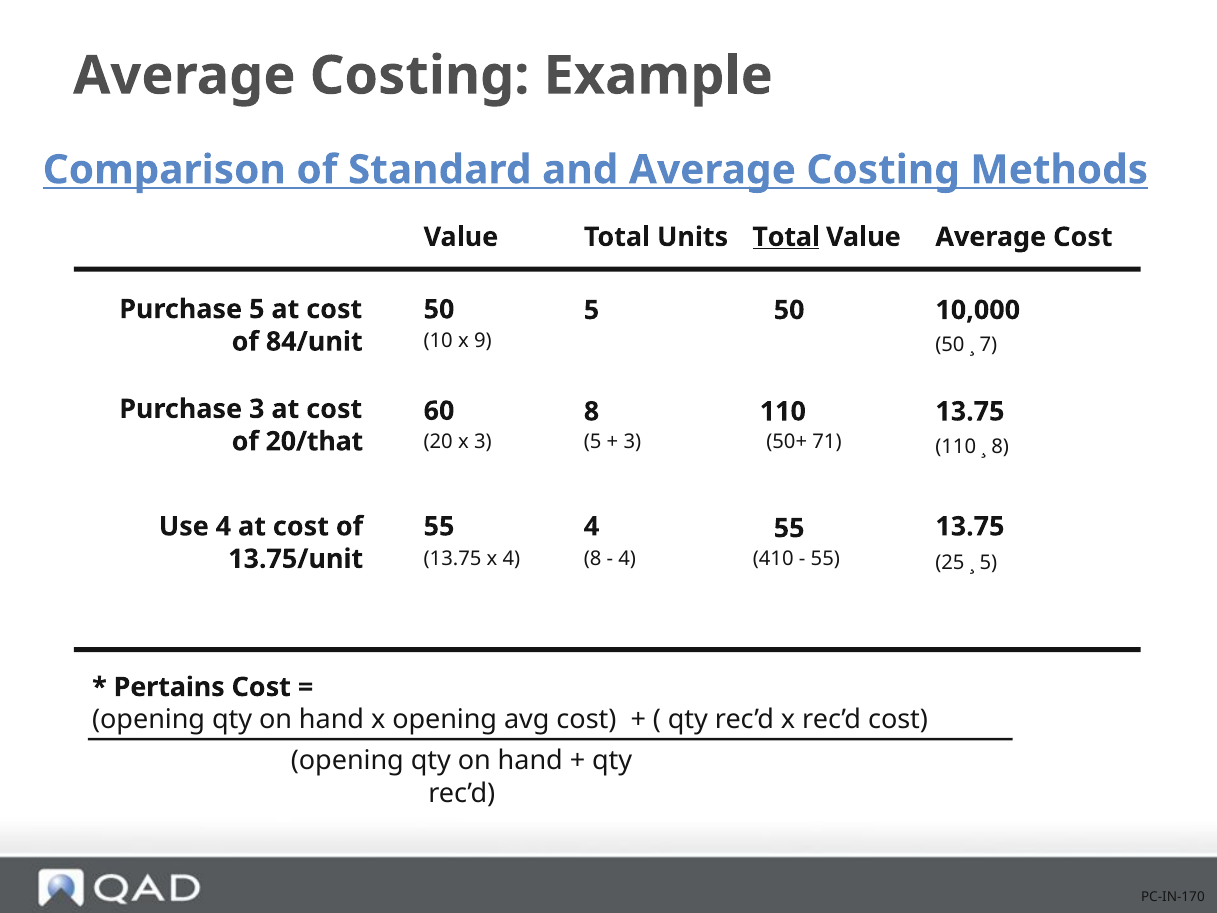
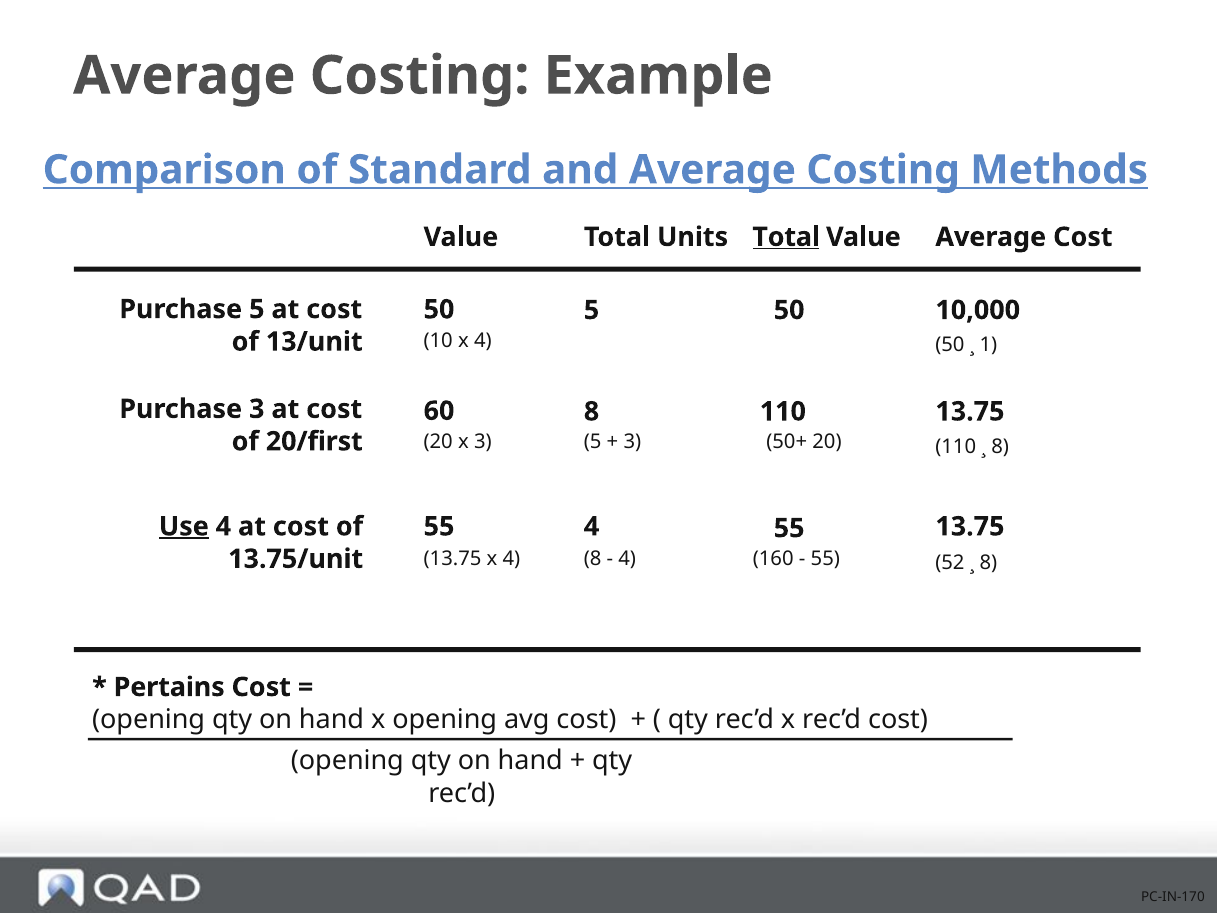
10 x 9: 9 -> 4
7: 7 -> 1
84/unit: 84/unit -> 13/unit
50+ 71: 71 -> 20
20/that: 20/that -> 20/first
Use underline: none -> present
410: 410 -> 160
25: 25 -> 52
5 at (988, 563): 5 -> 8
